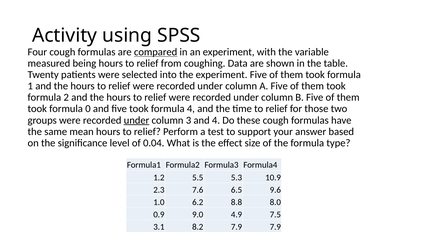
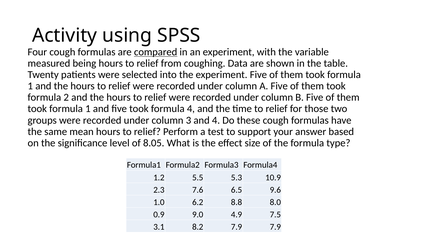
0 at (88, 109): 0 -> 1
under at (137, 120) underline: present -> none
0.04: 0.04 -> 8.05
